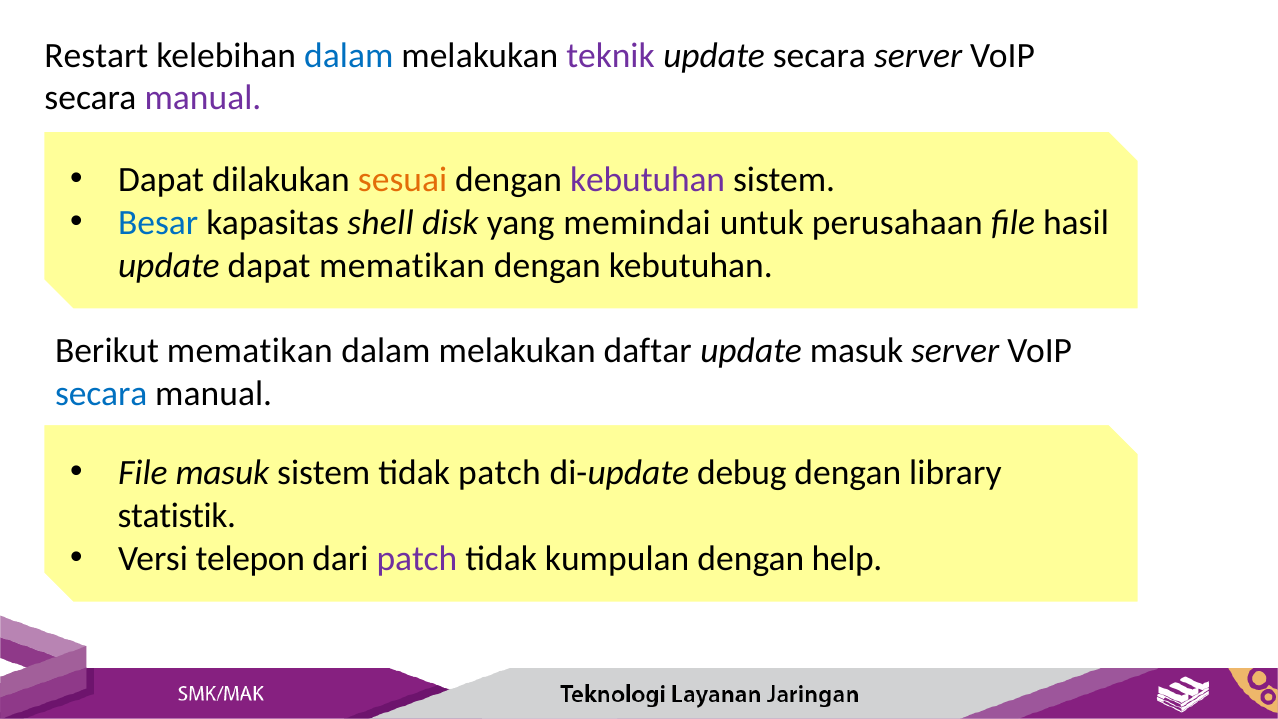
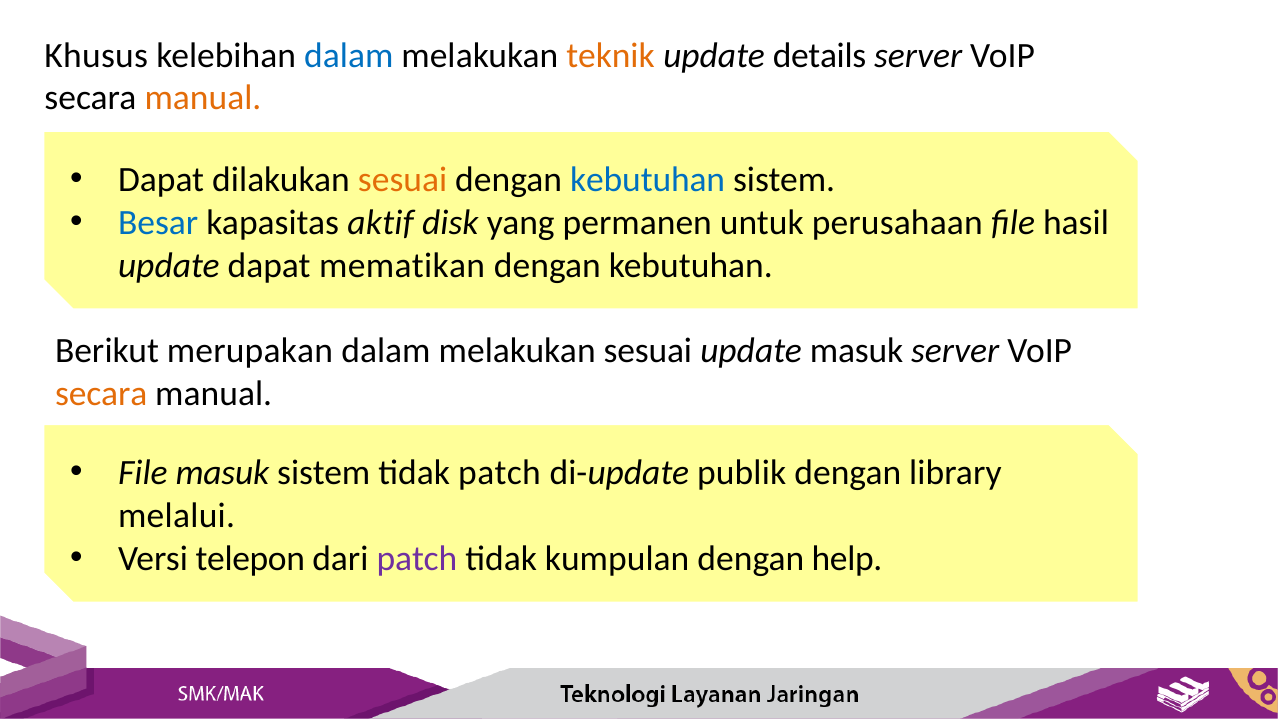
Restart: Restart -> Khusus
teknik colour: purple -> orange
update secara: secara -> details
manual at (203, 98) colour: purple -> orange
kebutuhan at (648, 180) colour: purple -> blue
shell: shell -> aktif
memindai: memindai -> permanen
Berikut mematikan: mematikan -> merupakan
melakukan daftar: daftar -> sesuai
secara at (101, 393) colour: blue -> orange
debug: debug -> publik
statistik: statistik -> melalui
